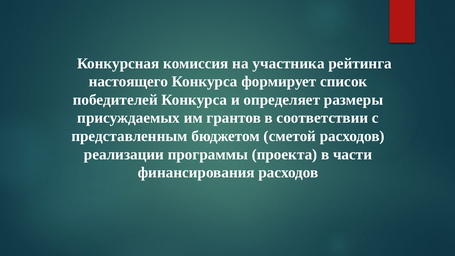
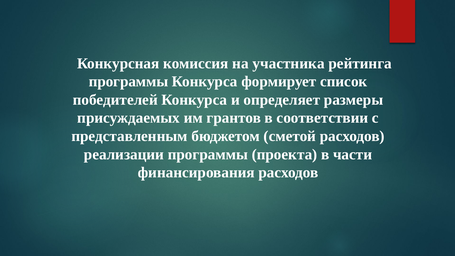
настоящего at (129, 82): настоящего -> программы
